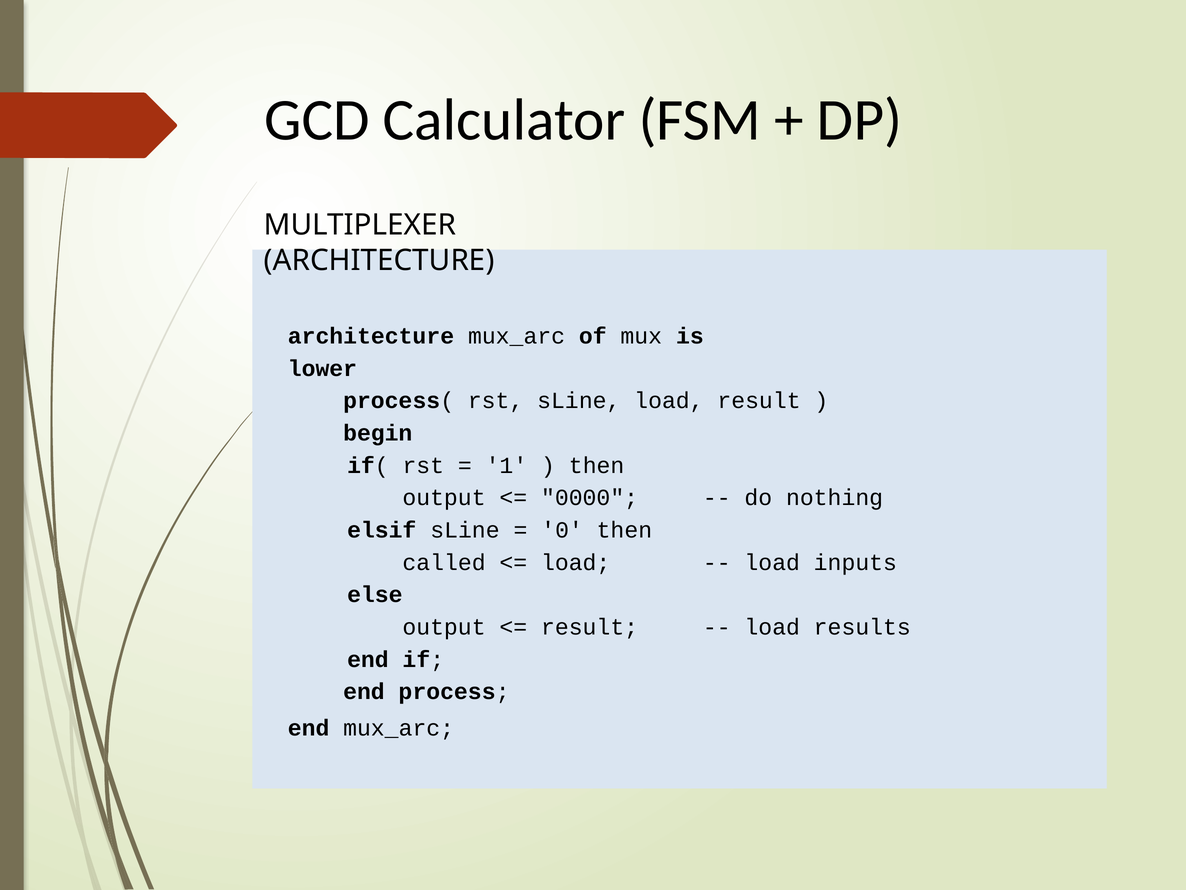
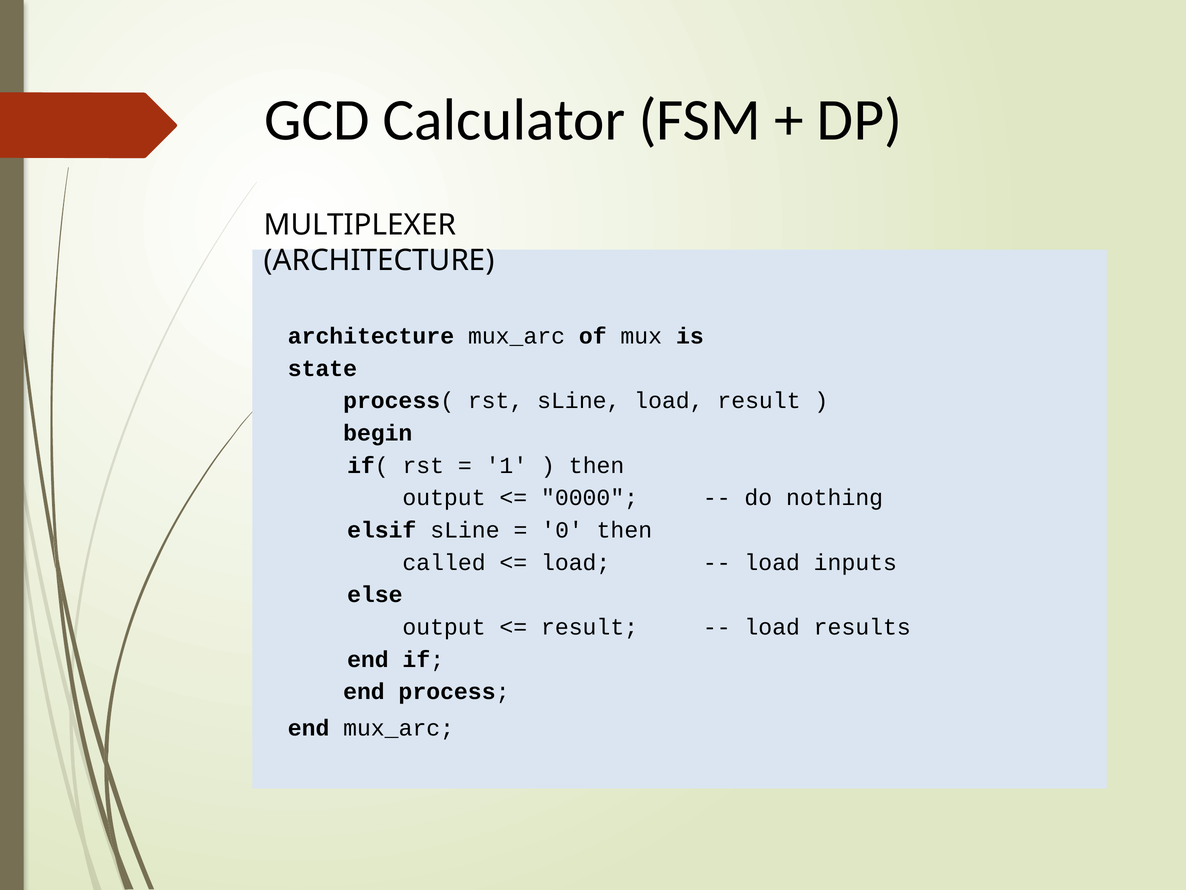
lower: lower -> state
